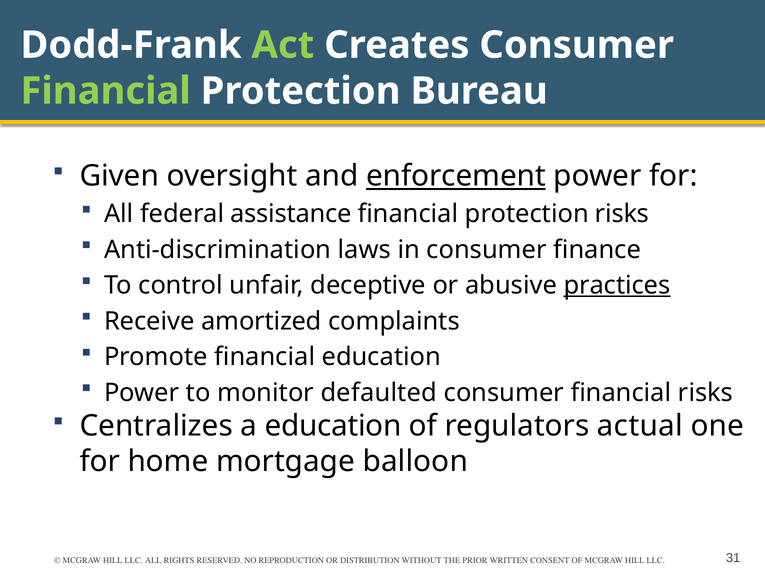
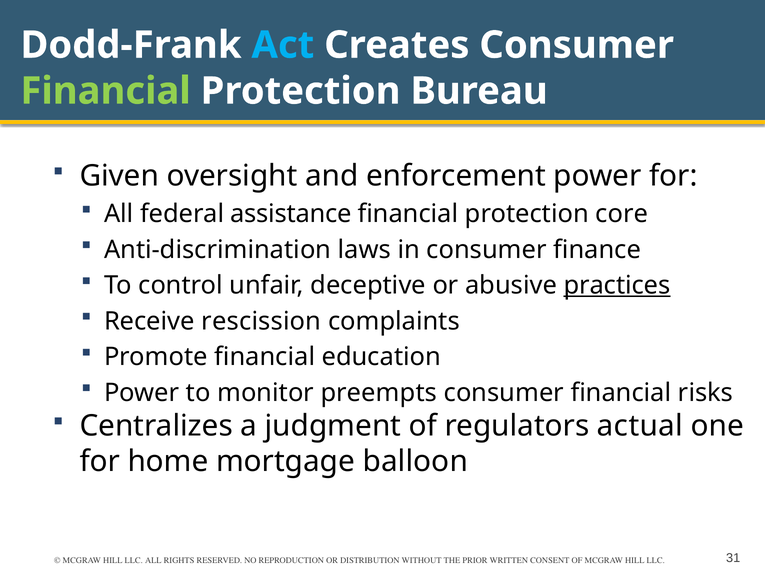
Act colour: light green -> light blue
enforcement underline: present -> none
protection risks: risks -> core
amortized: amortized -> rescission
defaulted: defaulted -> preempts
a education: education -> judgment
